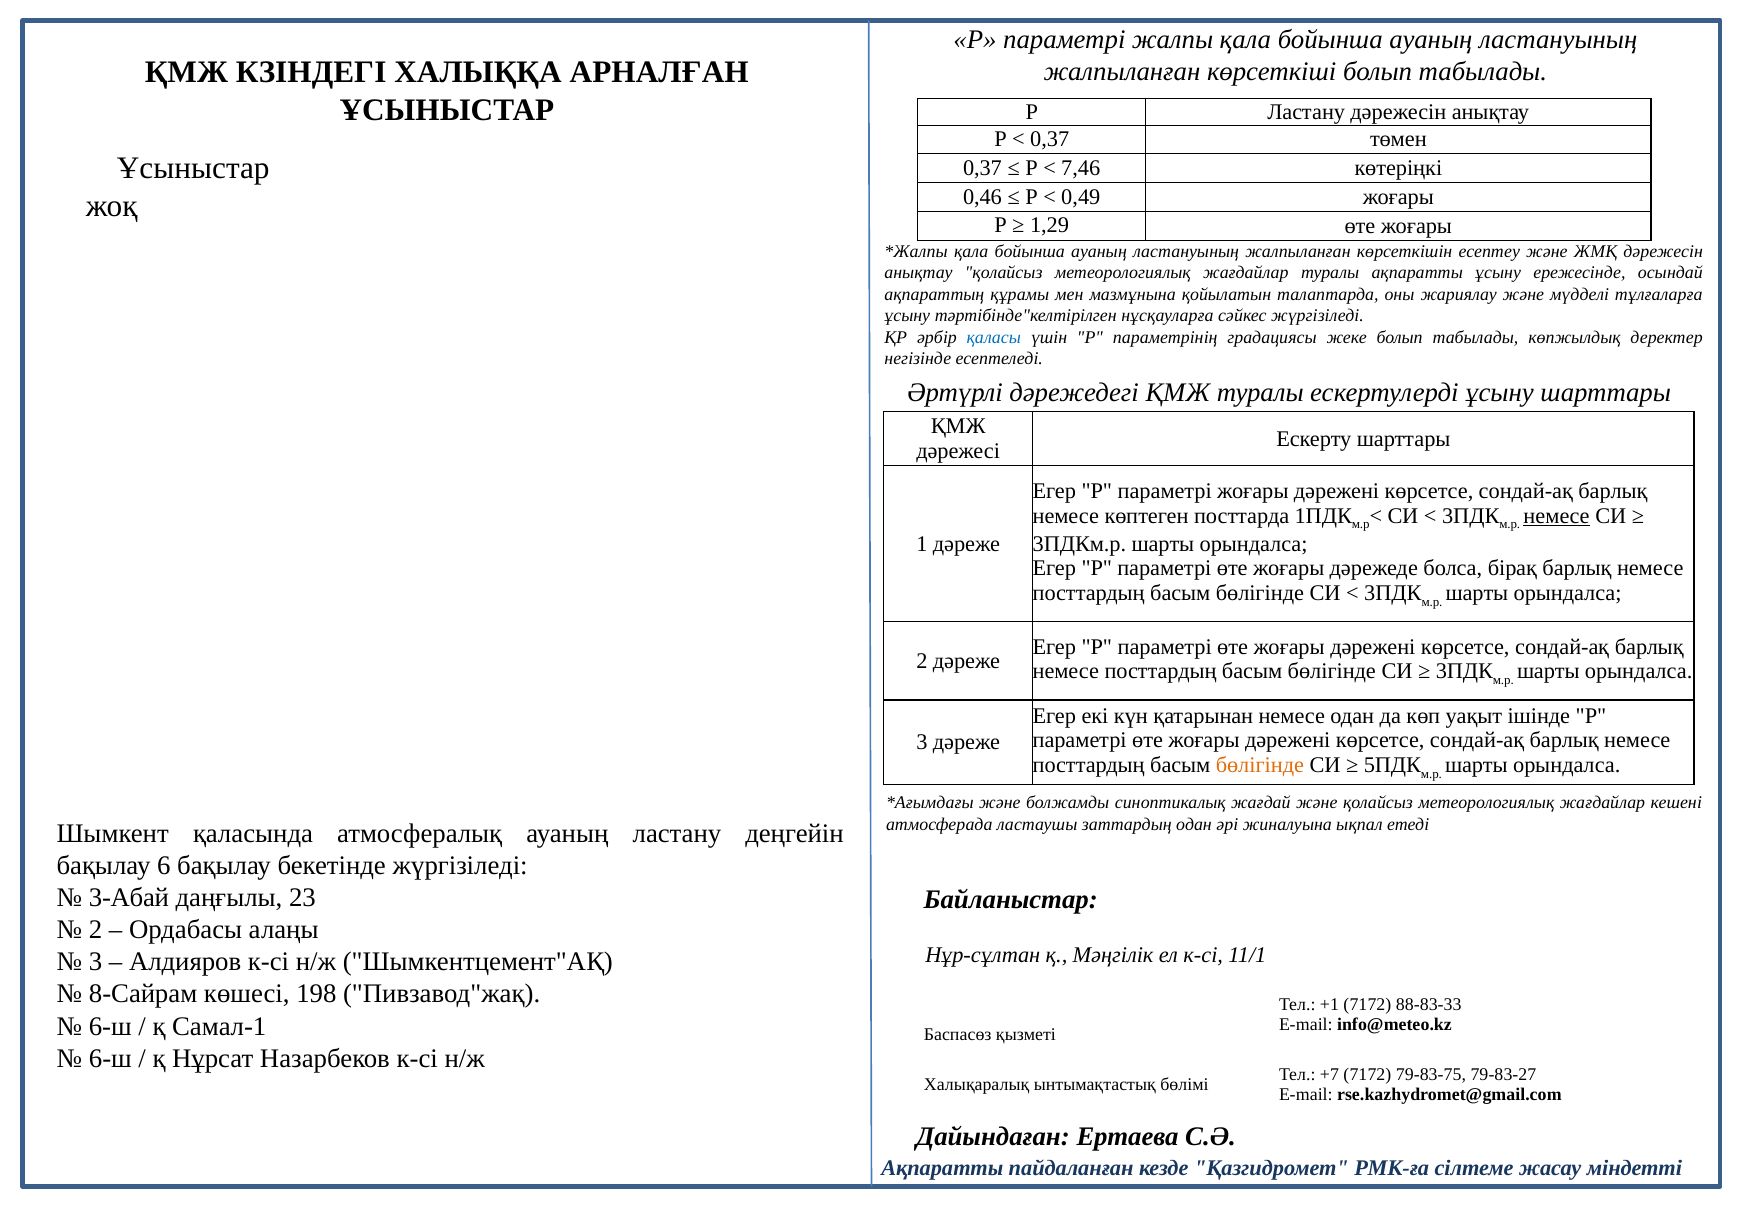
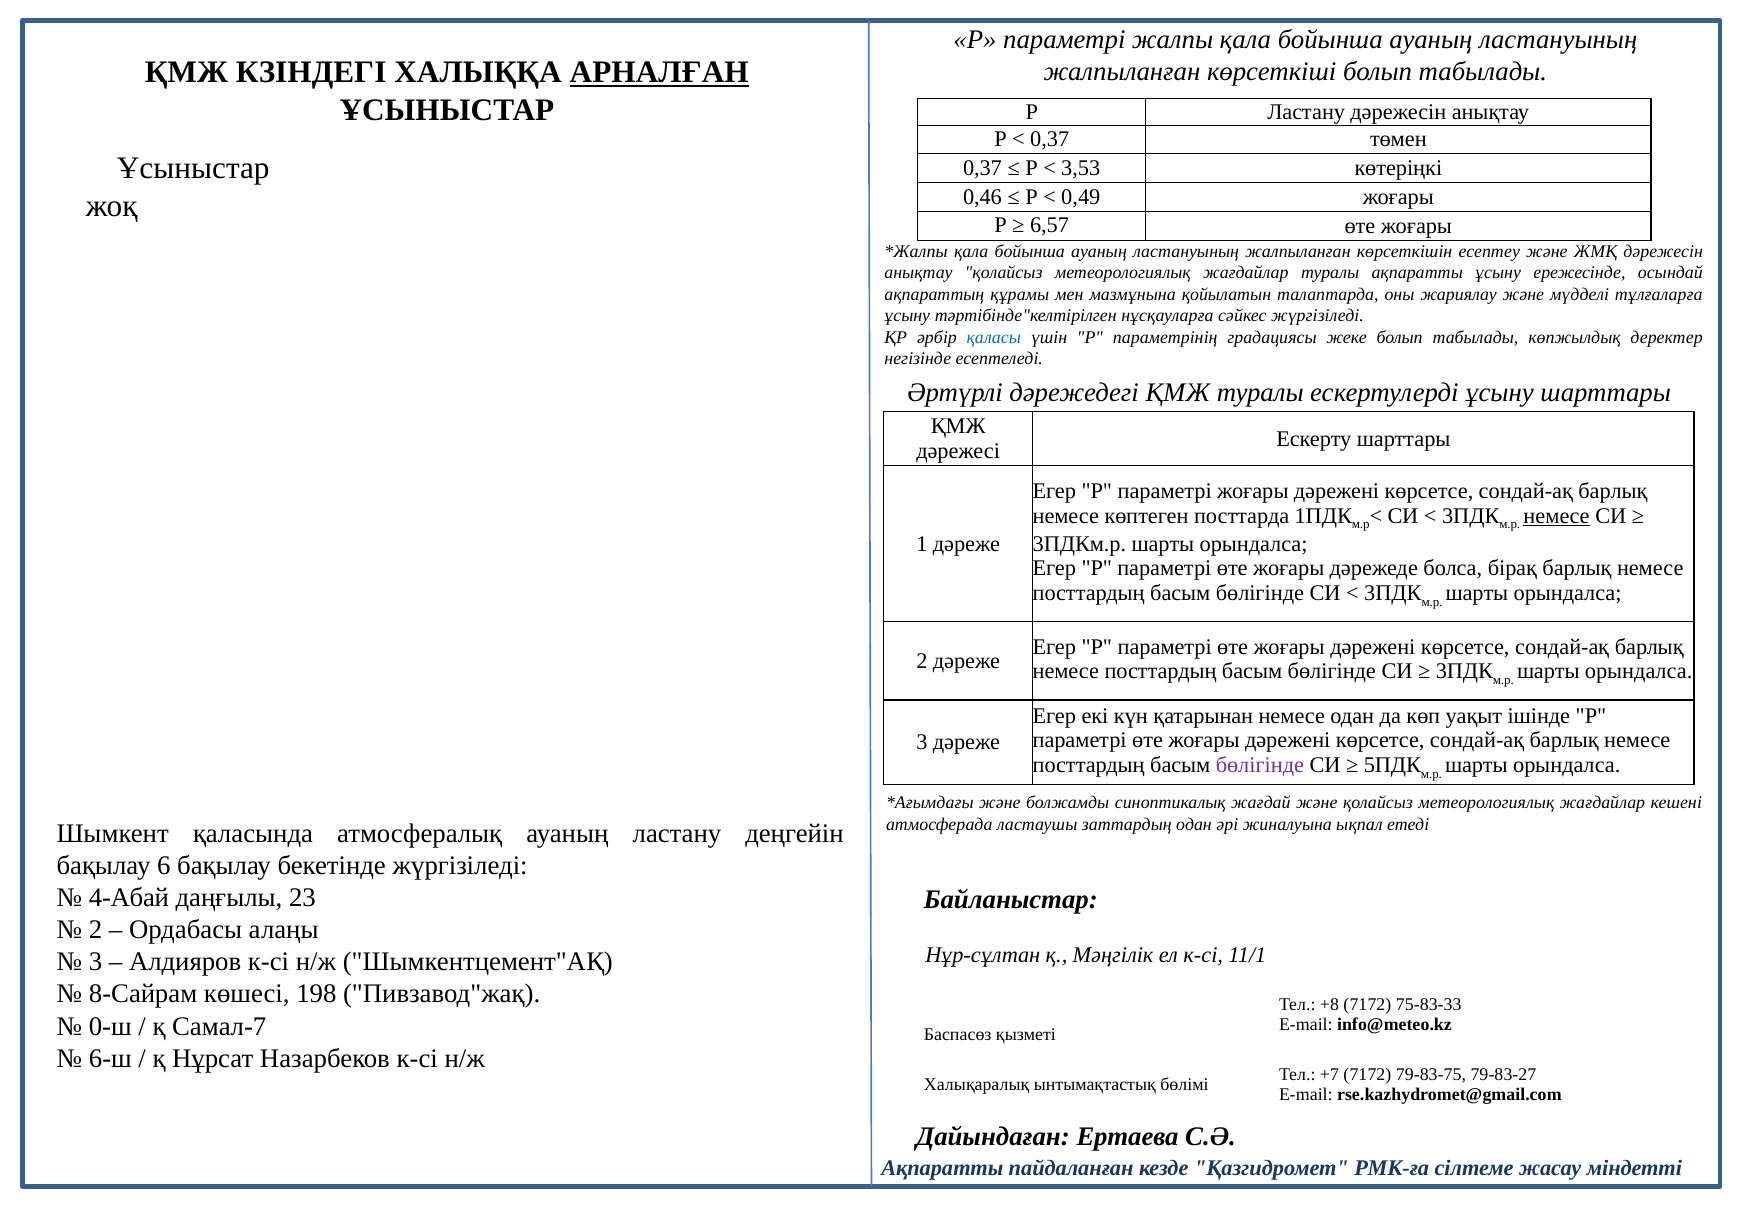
АРНАЛҒАН underline: none -> present
7,46: 7,46 -> 3,53
1,29: 1,29 -> 6,57
бөлігінде at (1260, 765) colour: orange -> purple
3-Абай: 3-Абай -> 4-Абай
+1: +1 -> +8
88-83-33: 88-83-33 -> 75-83-33
6-ш at (110, 1026): 6-ш -> 0-ш
Самал-1: Самал-1 -> Самал-7
